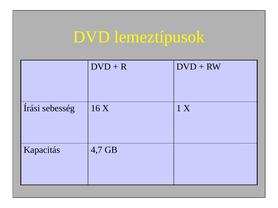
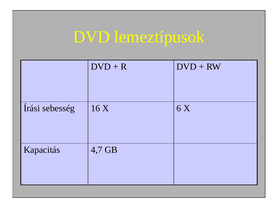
1: 1 -> 6
